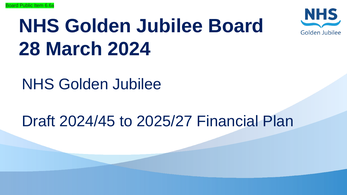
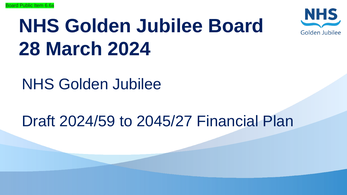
2024/45: 2024/45 -> 2024/59
2025/27: 2025/27 -> 2045/27
